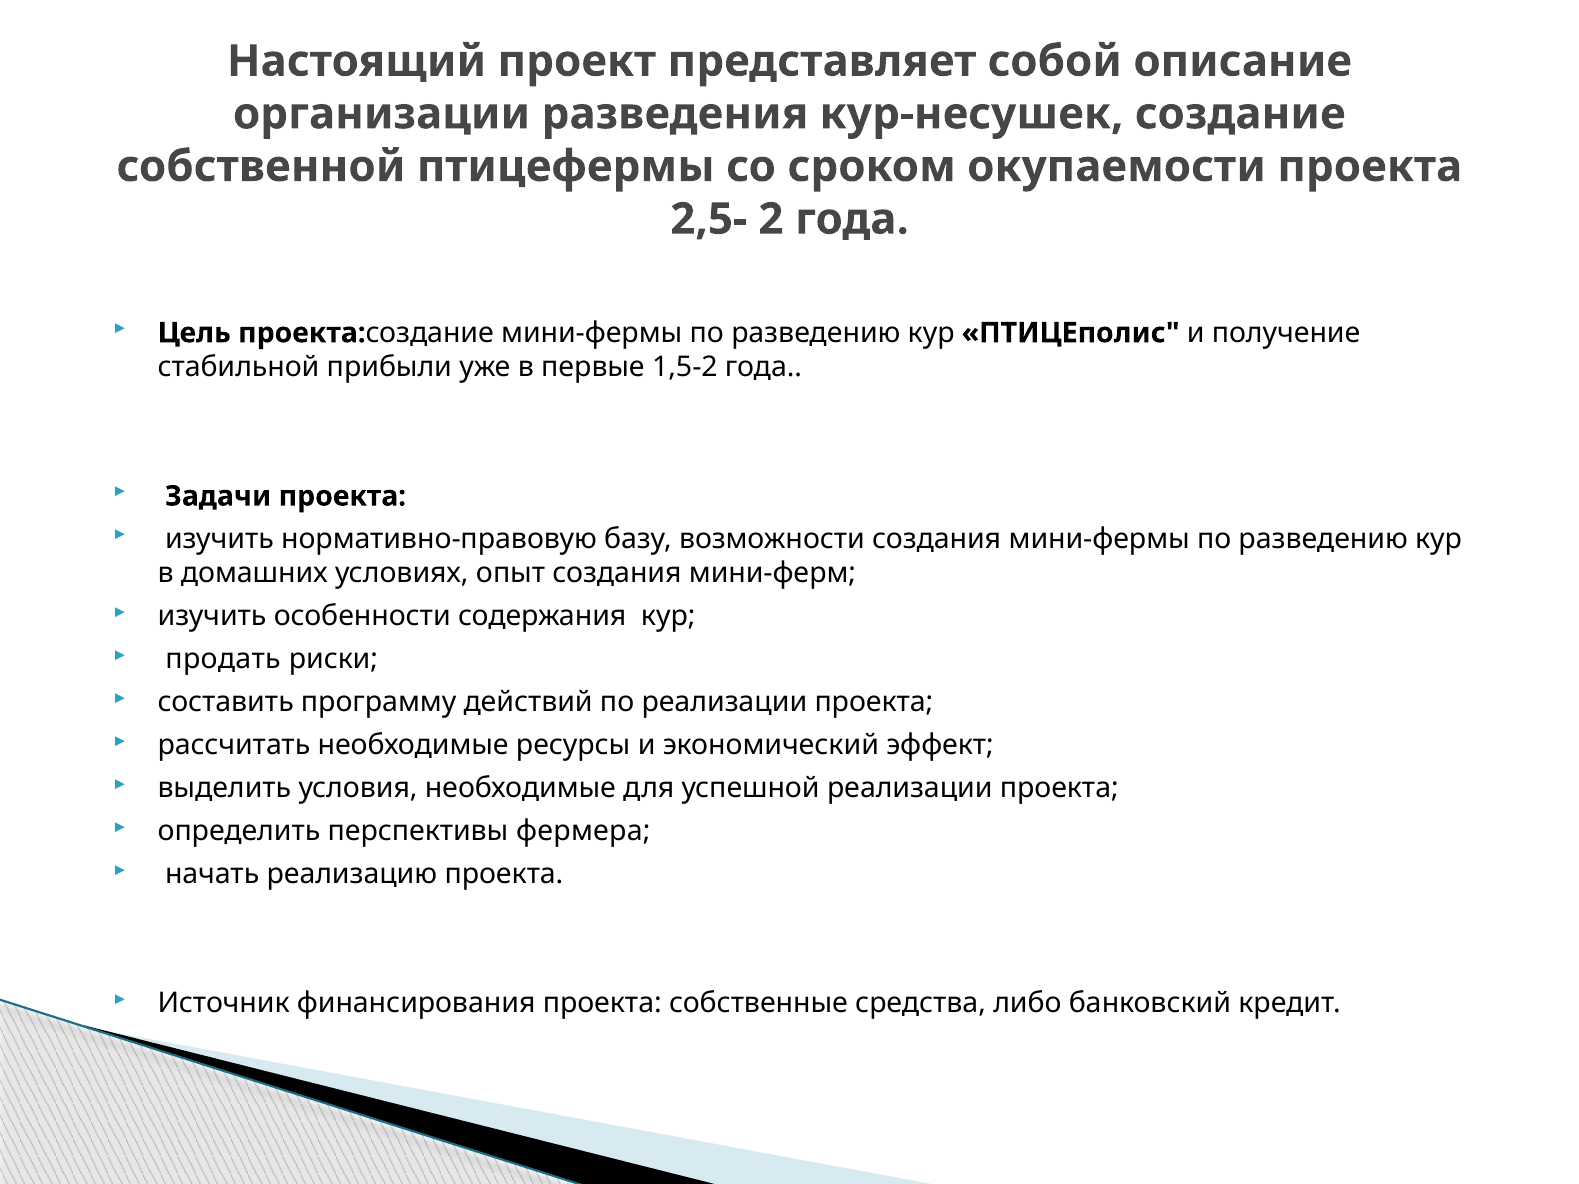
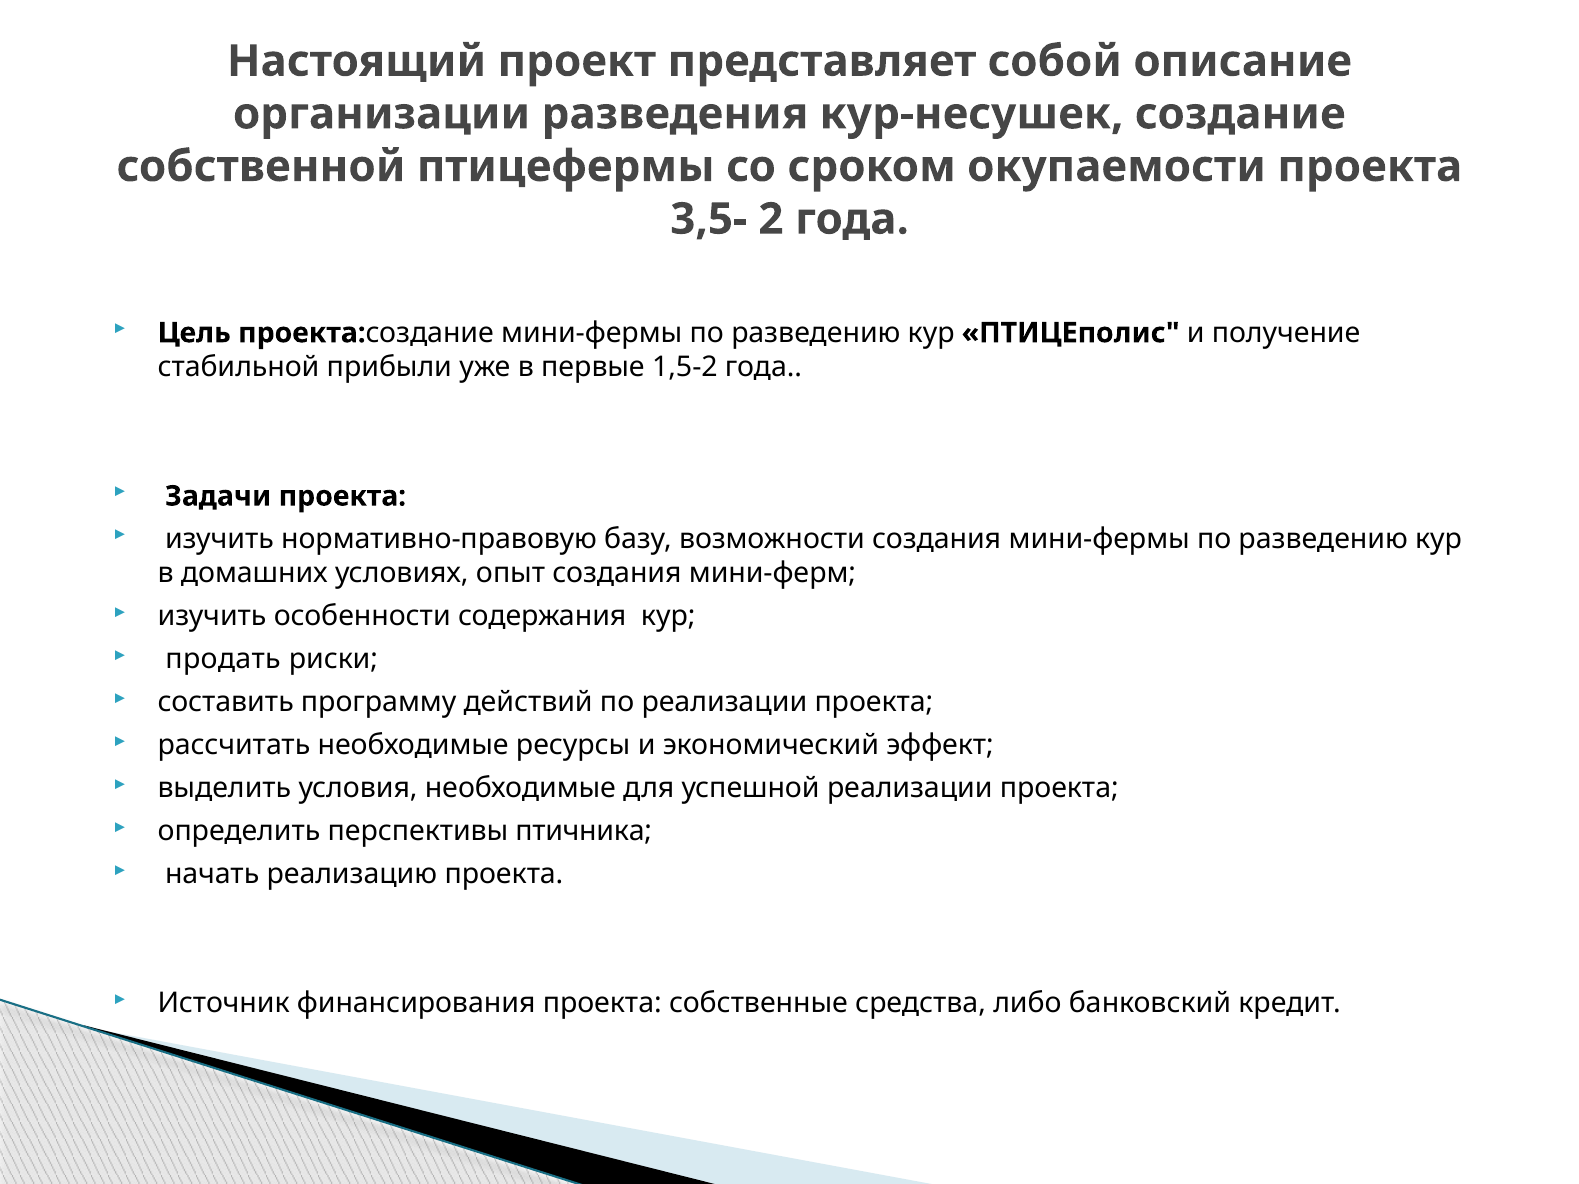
2,5-: 2,5- -> 3,5-
фермера: фермера -> птичника
